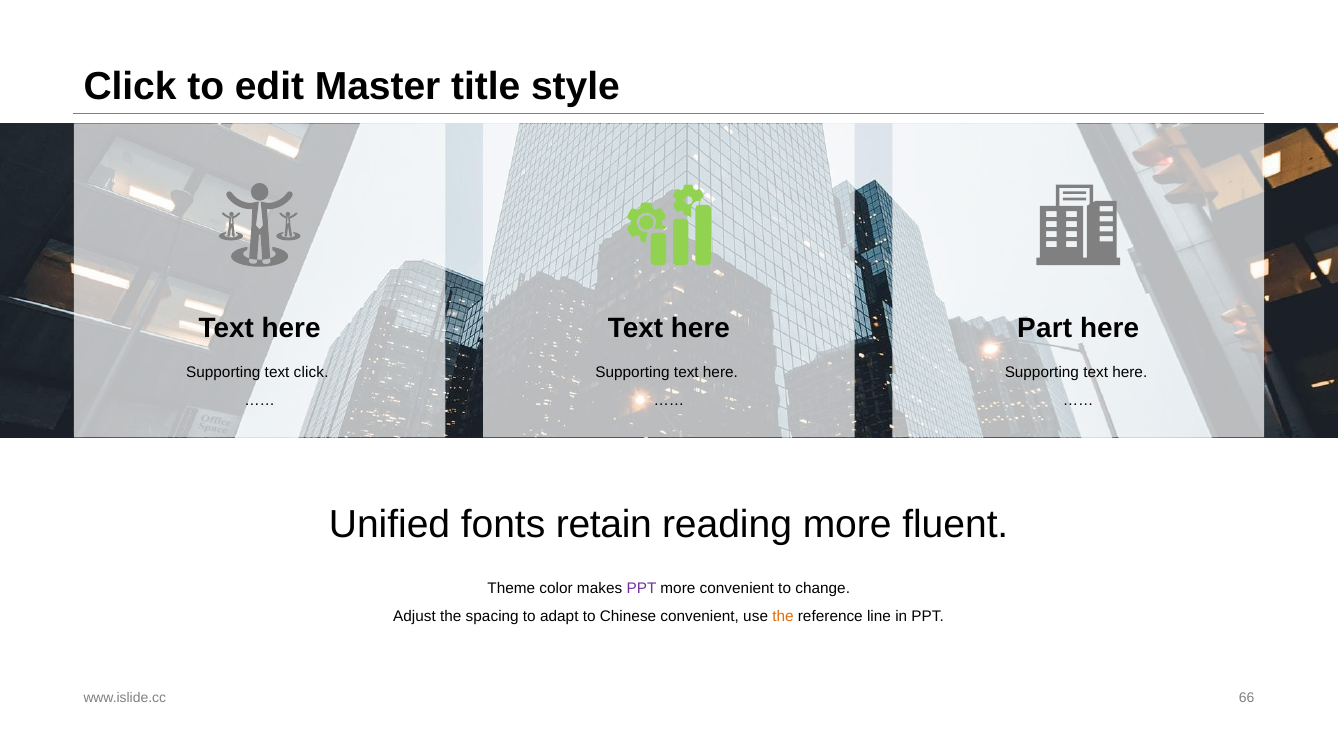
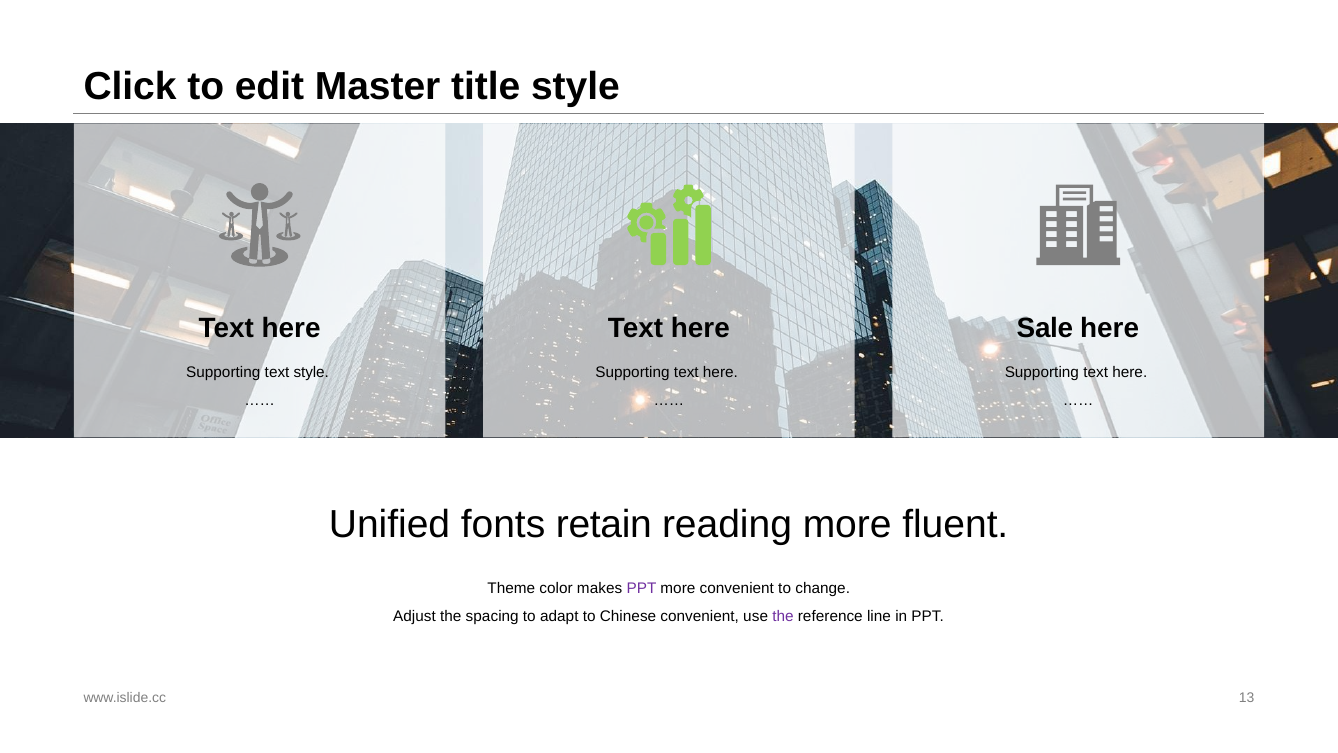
Part: Part -> Sale
text click: click -> style
the at (783, 616) colour: orange -> purple
66: 66 -> 13
